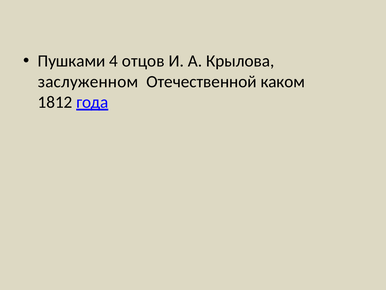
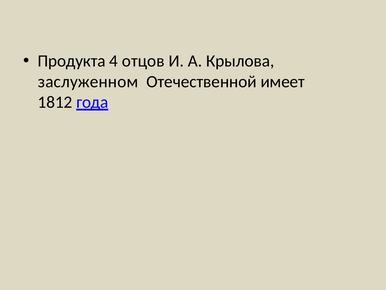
Пушками: Пушками -> Продукта
каком: каком -> имеет
